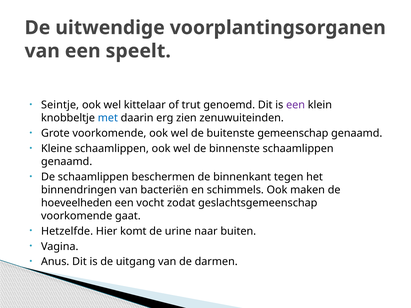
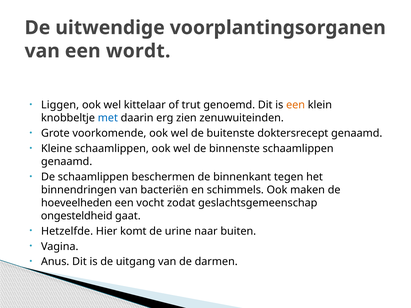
speelt: speelt -> wordt
Seintje: Seintje -> Liggen
een at (296, 105) colour: purple -> orange
gemeenschap: gemeenschap -> doktersrecept
voorkomende at (77, 216): voorkomende -> ongesteldheid
